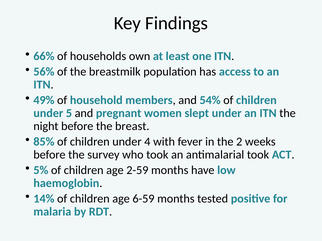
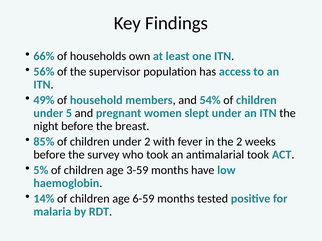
breastmilk: breastmilk -> supervisor
under 4: 4 -> 2
2-59: 2-59 -> 3-59
